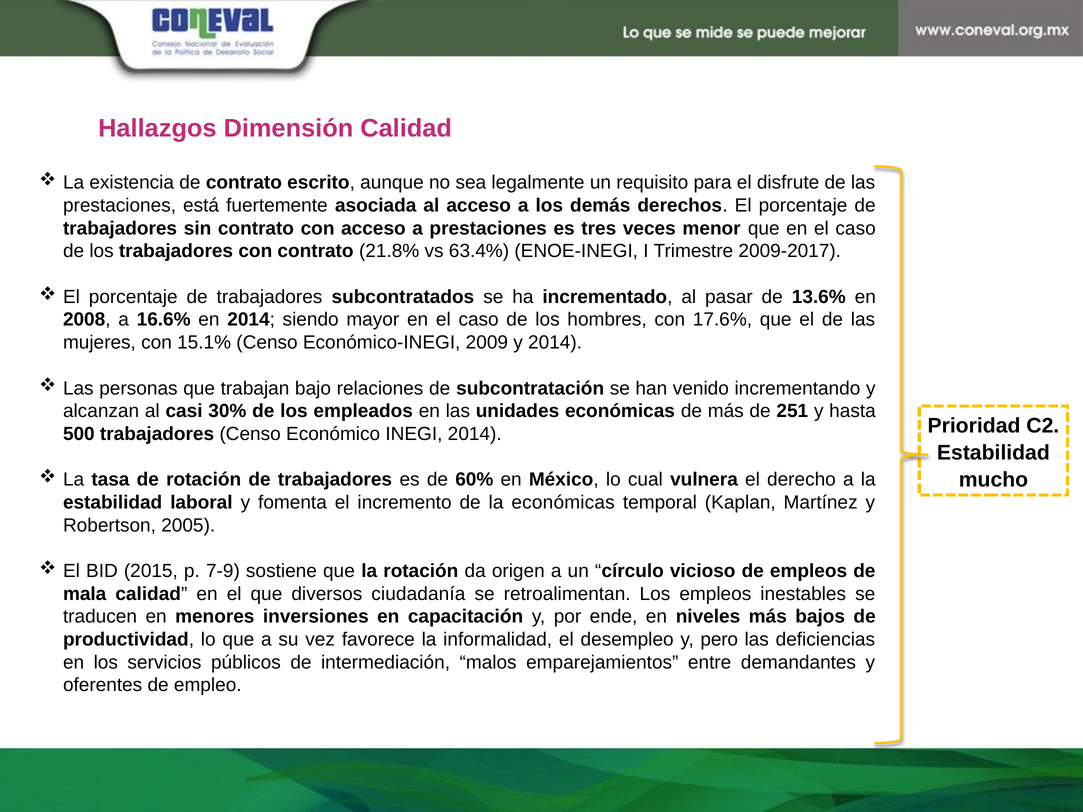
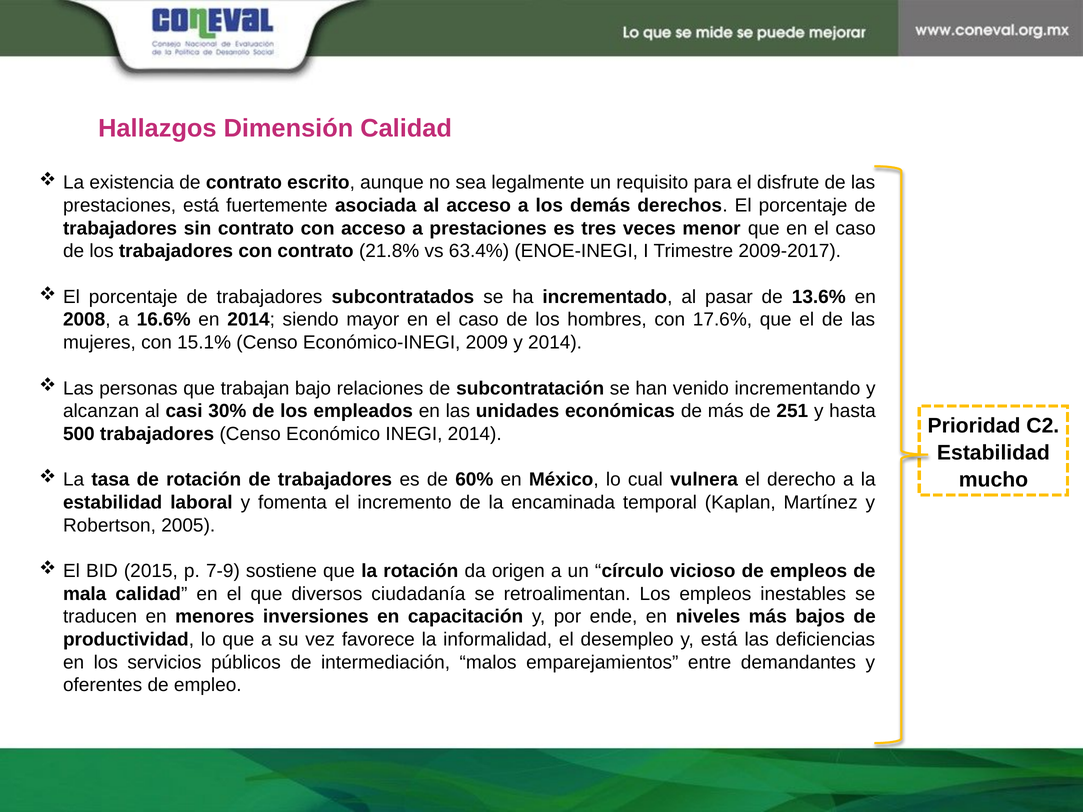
la económicas: económicas -> encaminada
y pero: pero -> está
